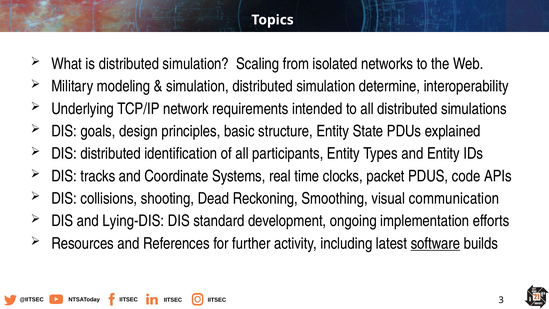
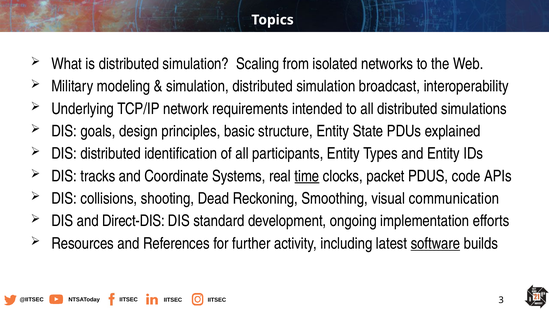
determine: determine -> broadcast
time underline: none -> present
Lying-DIS: Lying-DIS -> Direct-DIS
